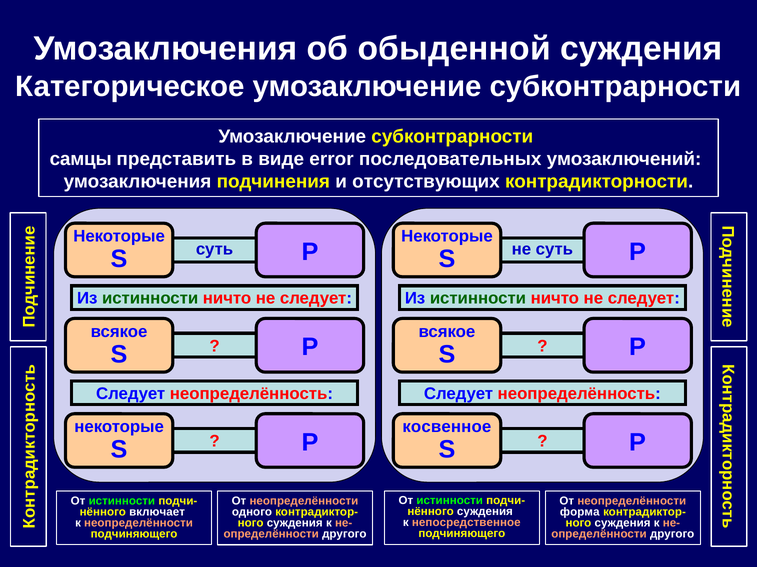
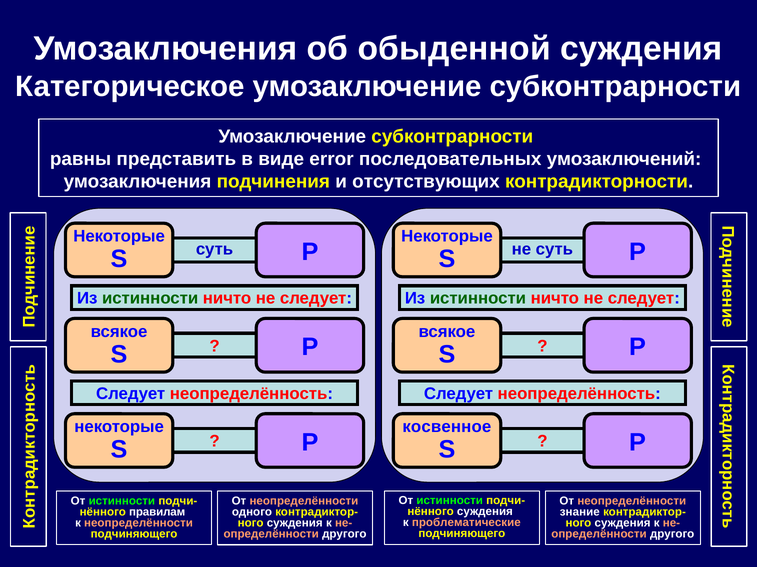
самцы: самцы -> равны
включает: включает -> правилам
форма: форма -> знание
непосредственное: непосредственное -> проблематические
